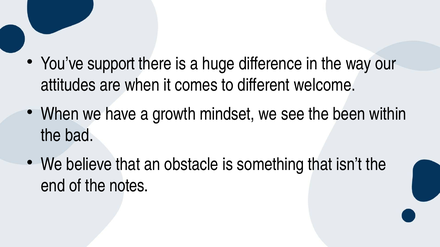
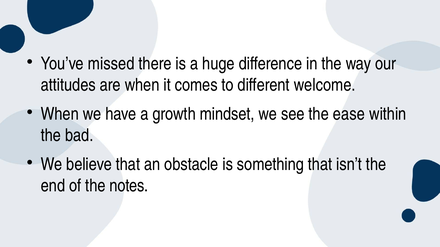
support: support -> missed
been: been -> ease
